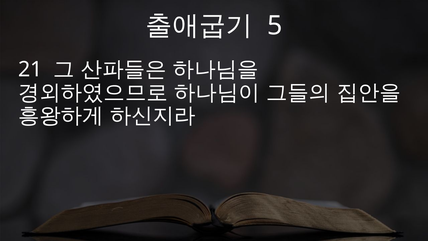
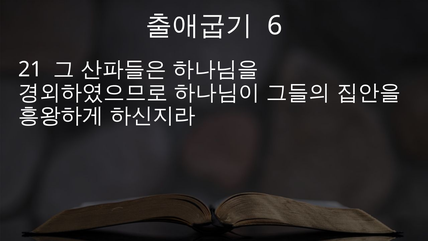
5: 5 -> 6
